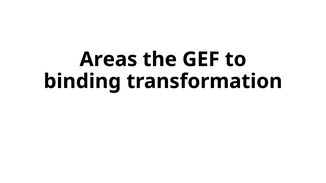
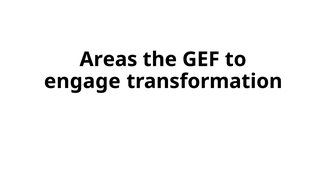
binding: binding -> engage
